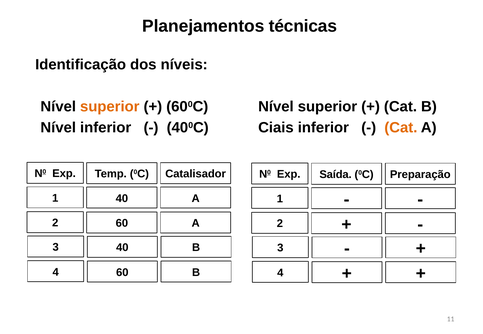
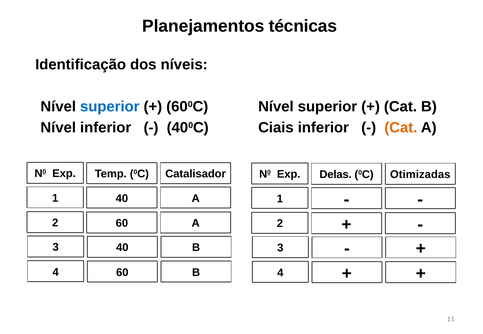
superior at (110, 107) colour: orange -> blue
Saída: Saída -> Delas
Preparação: Preparação -> Otimizadas
